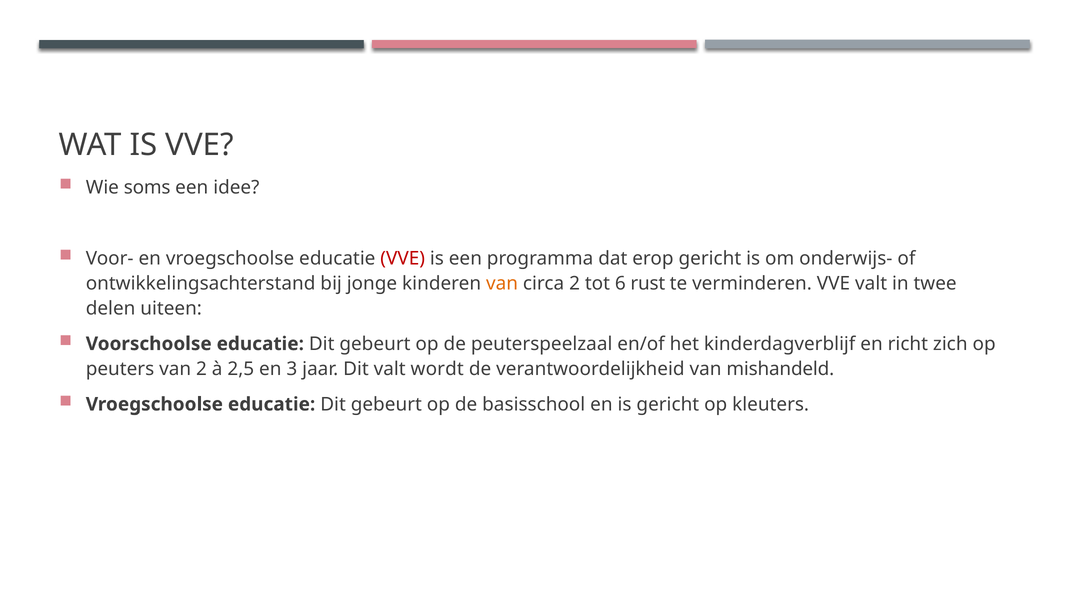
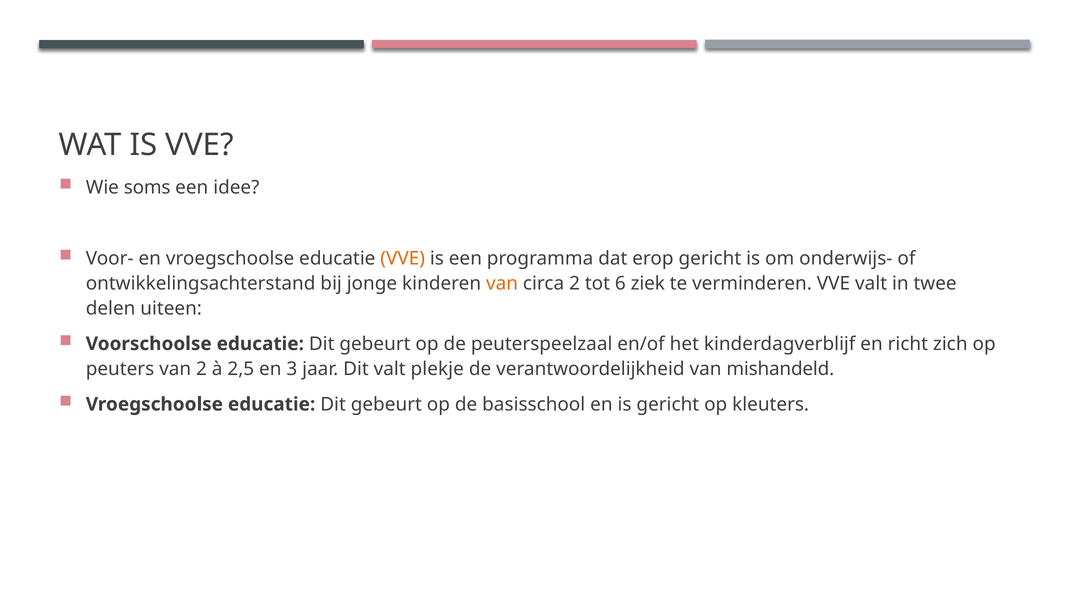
VVE at (403, 259) colour: red -> orange
rust: rust -> ziek
wordt: wordt -> plekje
